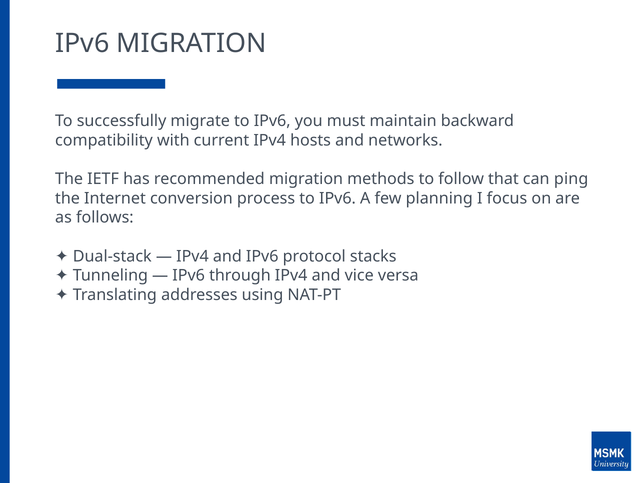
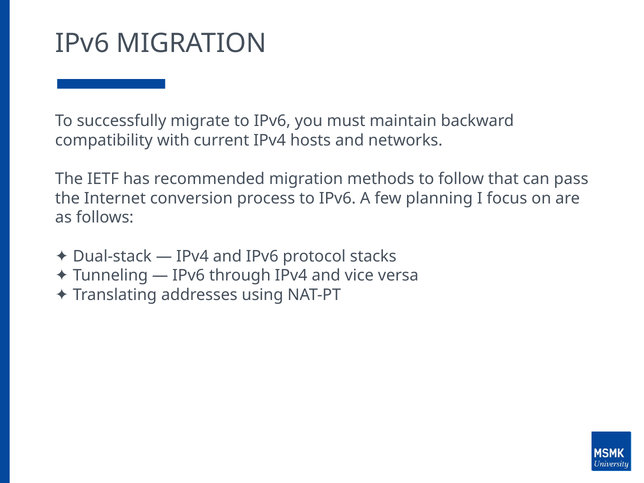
ping: ping -> pass
